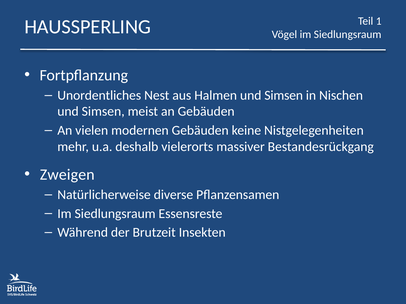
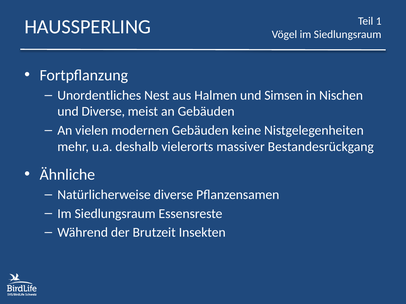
Simsen at (103, 112): Simsen -> Diverse
Zweigen: Zweigen -> Ähnliche
